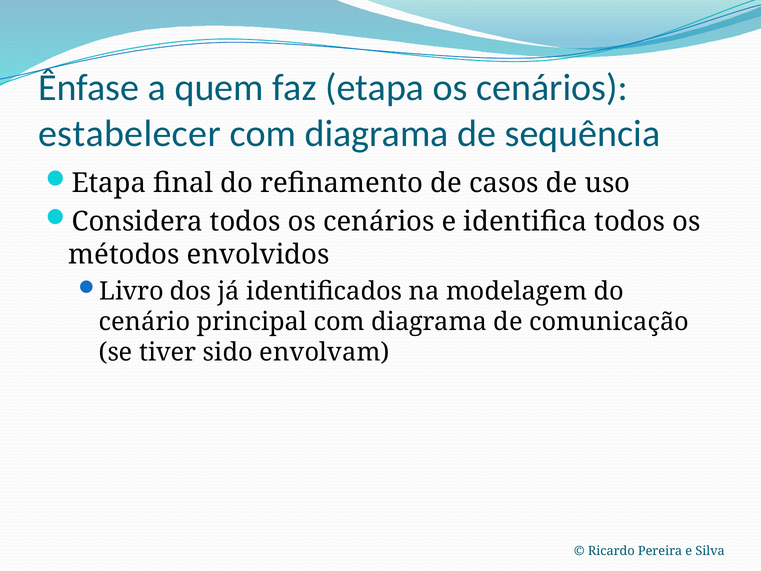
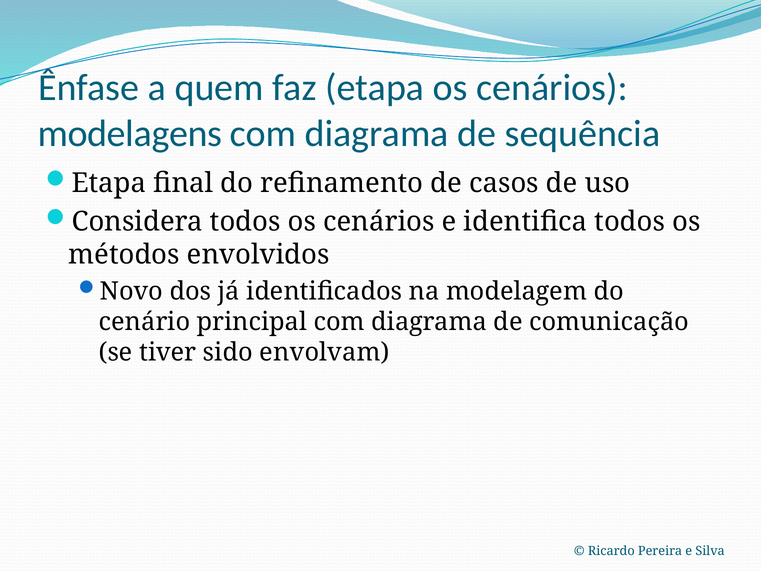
estabelecer: estabelecer -> modelagens
Livro: Livro -> Novo
